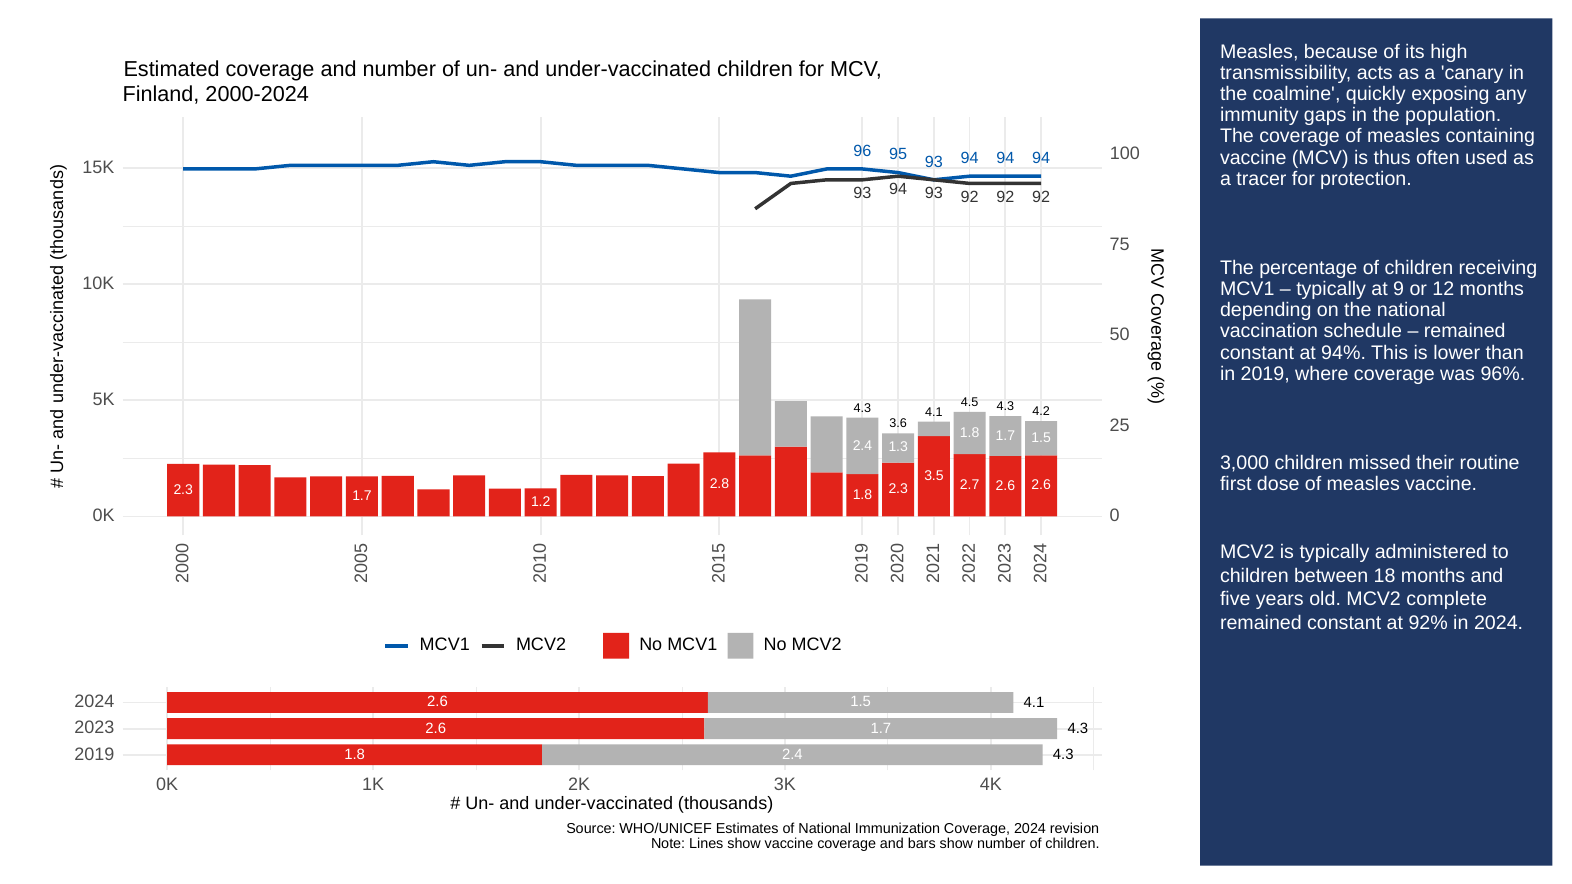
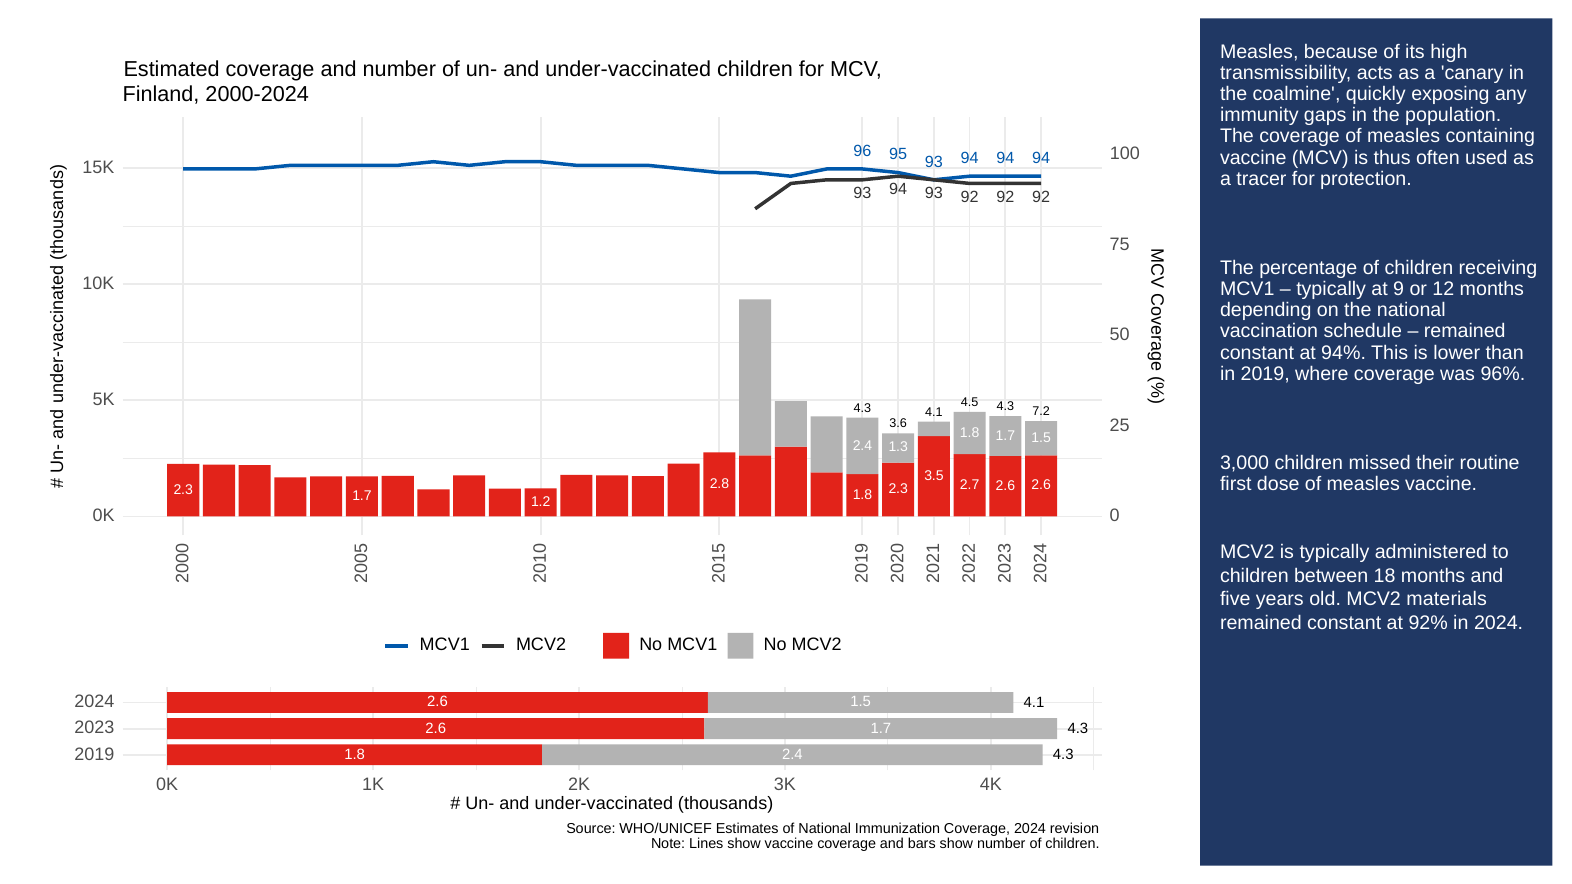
4.2: 4.2 -> 7.2
complete: complete -> materials
